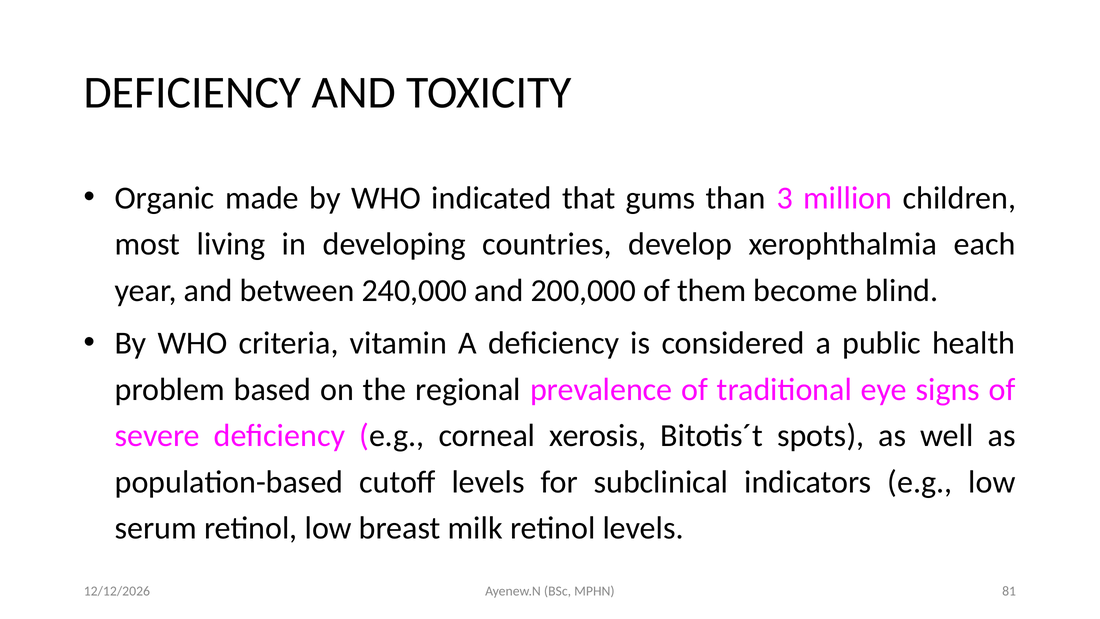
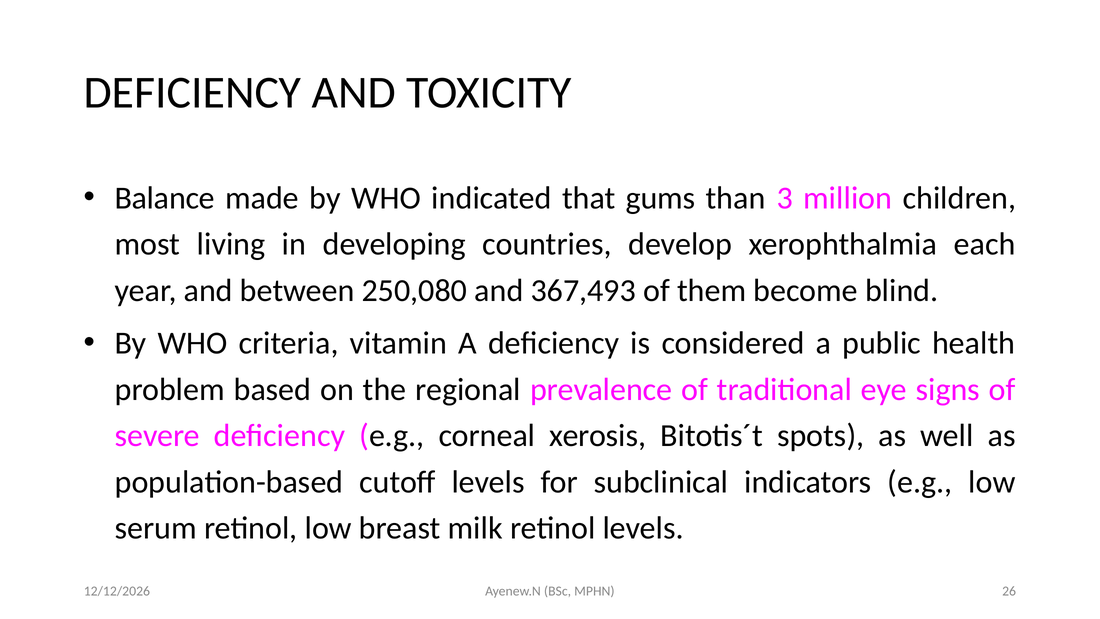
Organic: Organic -> Balance
240,000: 240,000 -> 250,080
200,000: 200,000 -> 367,493
81: 81 -> 26
